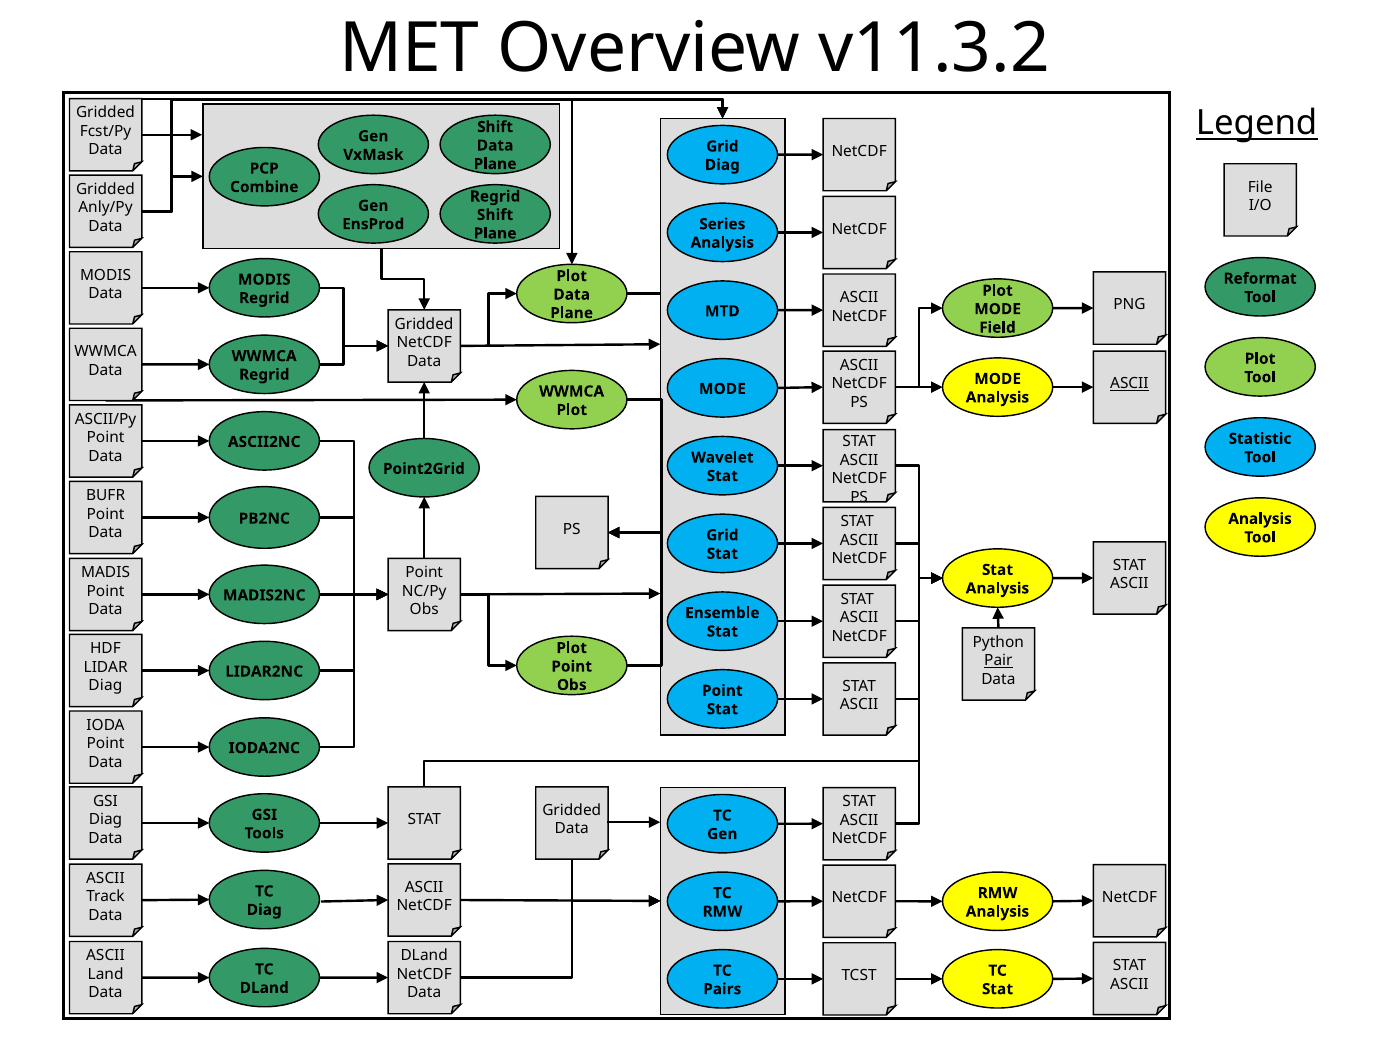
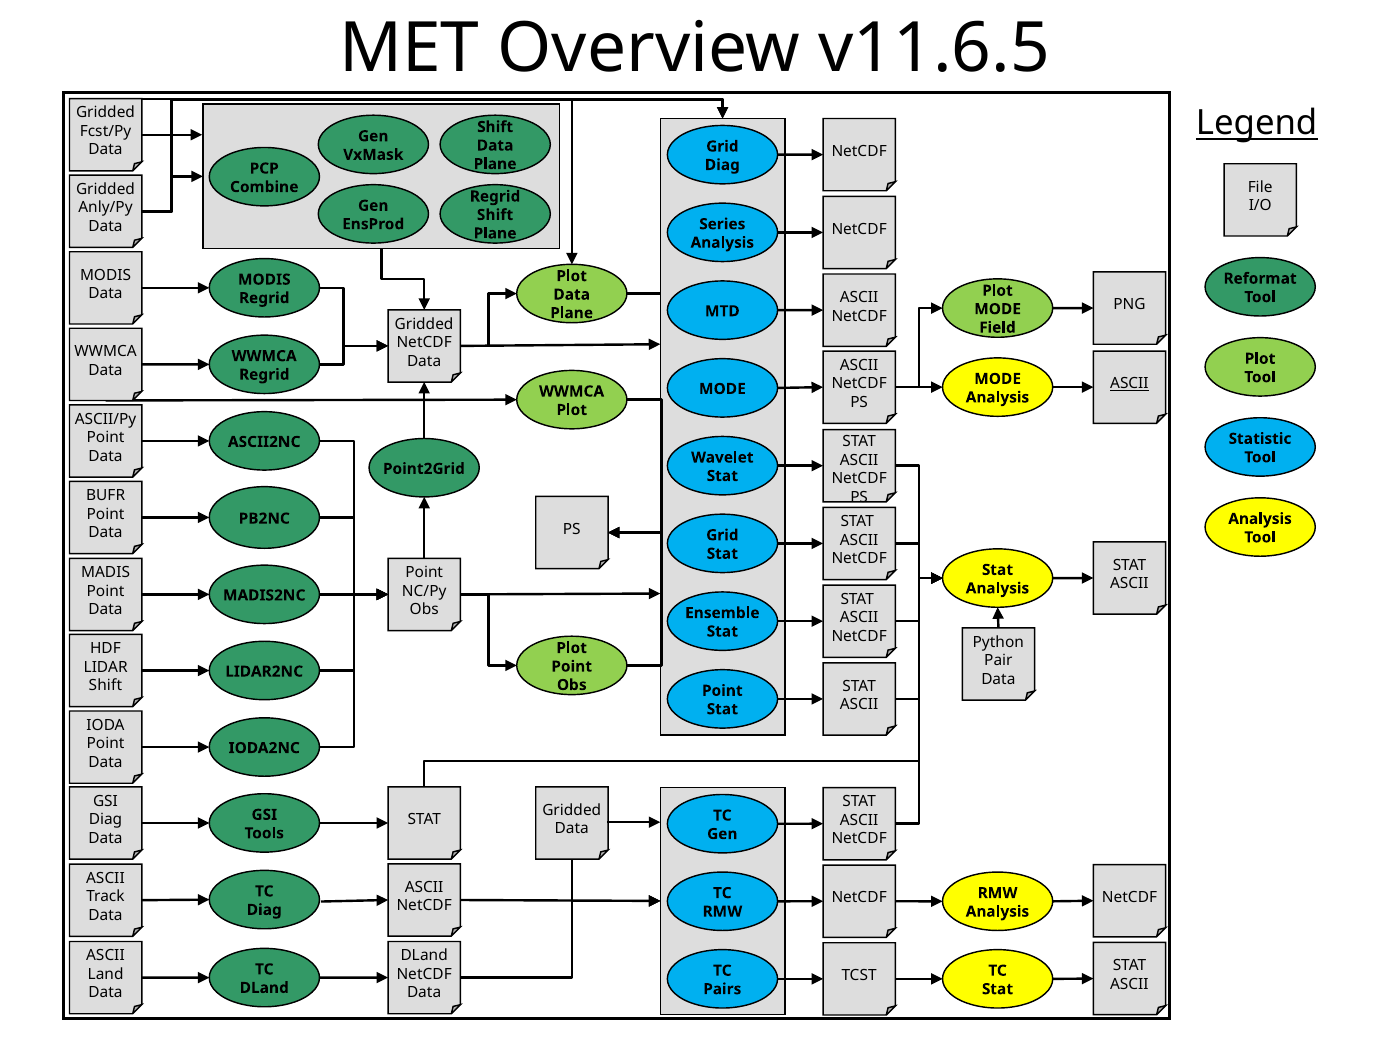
v11.3.2: v11.3.2 -> v11.6.5
Pair underline: present -> none
Diag at (105, 686): Diag -> Shift
